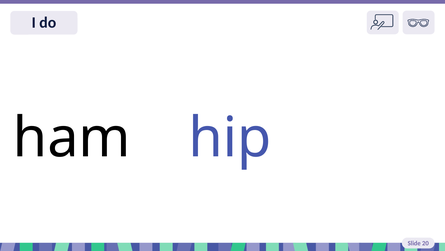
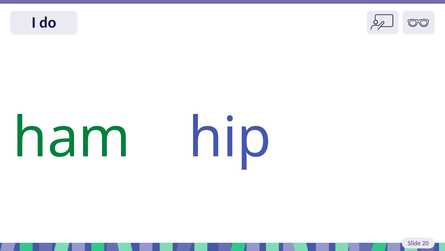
ham colour: black -> green
